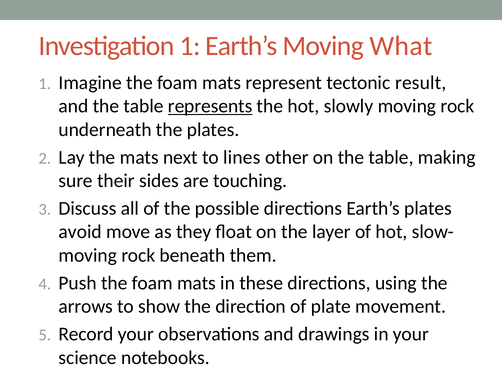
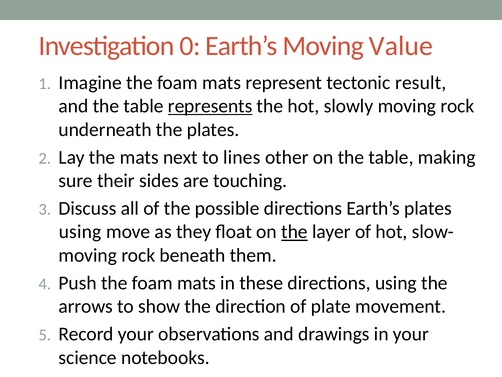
Investigation 1: 1 -> 0
What: What -> Value
avoid at (80, 232): avoid -> using
the at (294, 232) underline: none -> present
